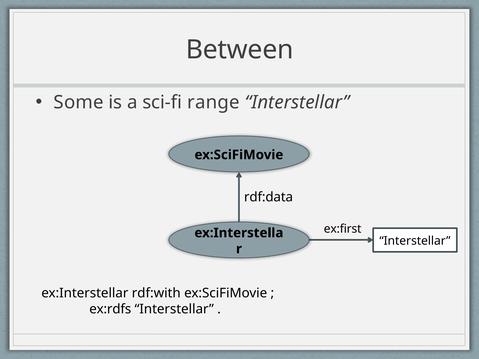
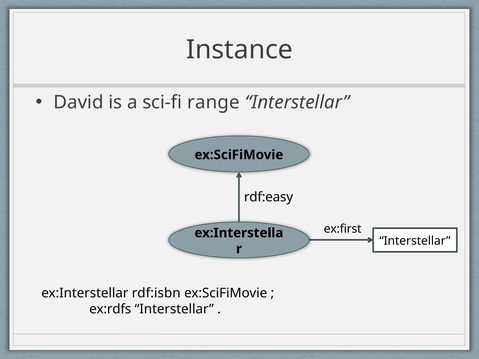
Between: Between -> Instance
Some: Some -> David
rdf:data: rdf:data -> rdf:easy
rdf:with: rdf:with -> rdf:isbn
